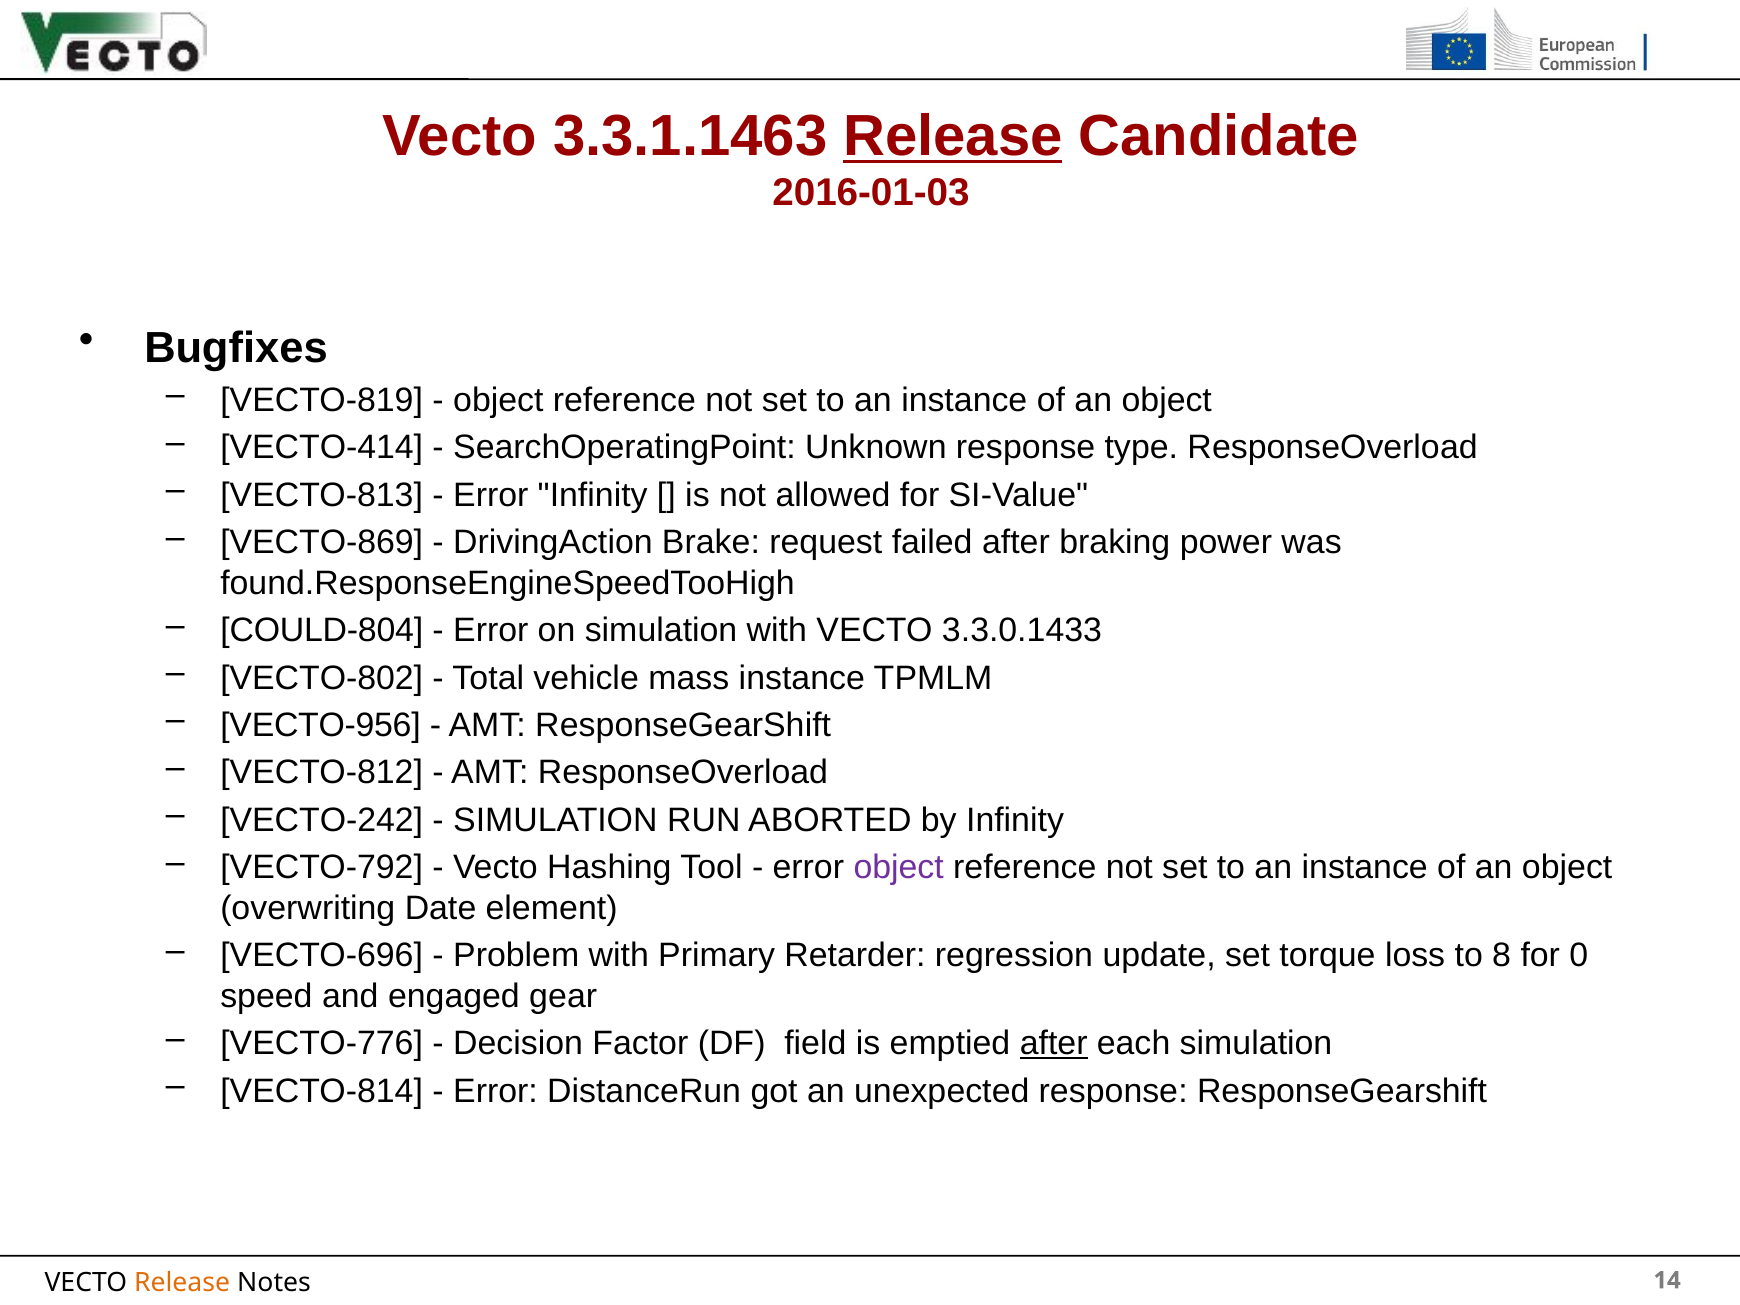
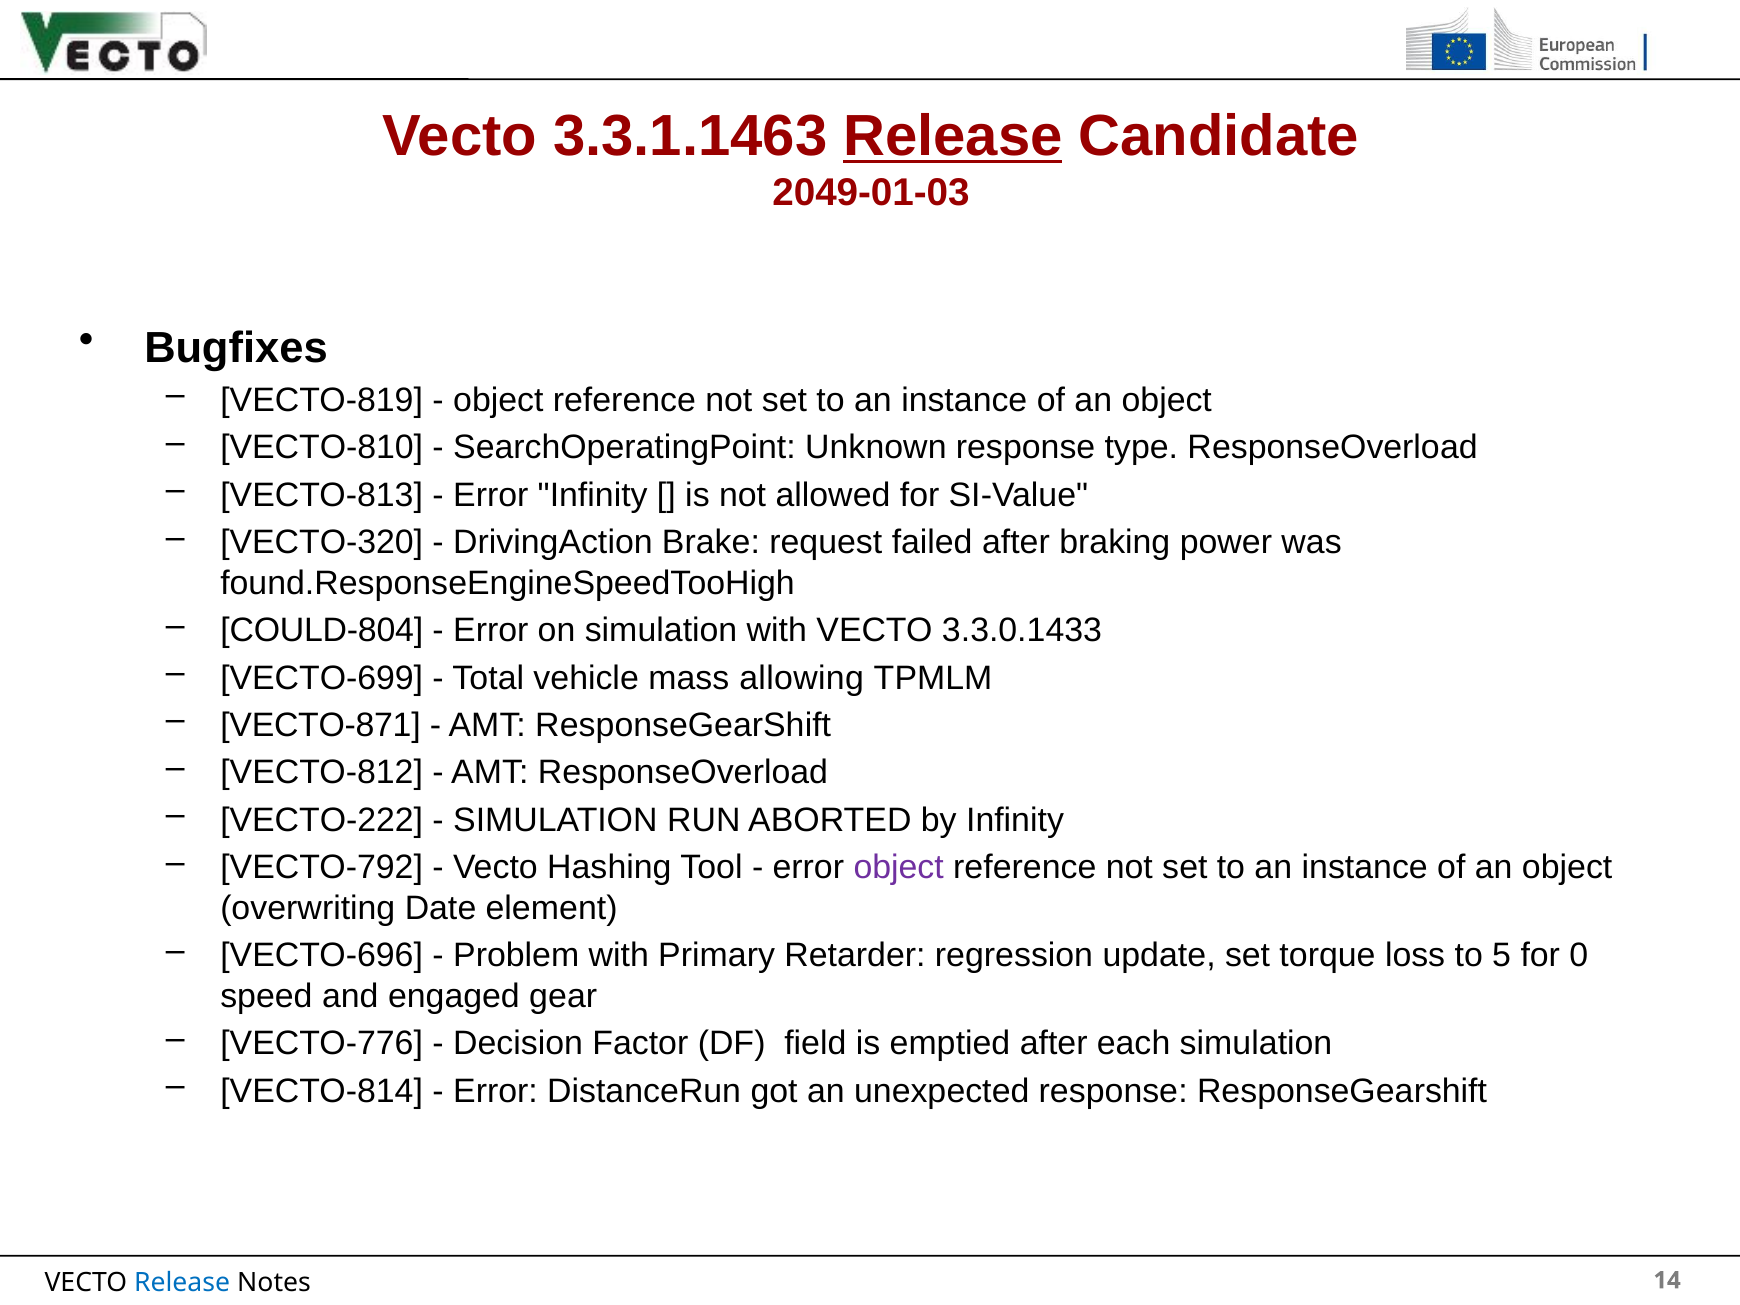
2016-01-03: 2016-01-03 -> 2049-01-03
VECTO-414: VECTO-414 -> VECTO-810
VECTO-869: VECTO-869 -> VECTO-320
VECTO-802: VECTO-802 -> VECTO-699
mass instance: instance -> allowing
VECTO-956: VECTO-956 -> VECTO-871
VECTO-242: VECTO-242 -> VECTO-222
8: 8 -> 5
after at (1054, 1044) underline: present -> none
Release at (182, 1283) colour: orange -> blue
